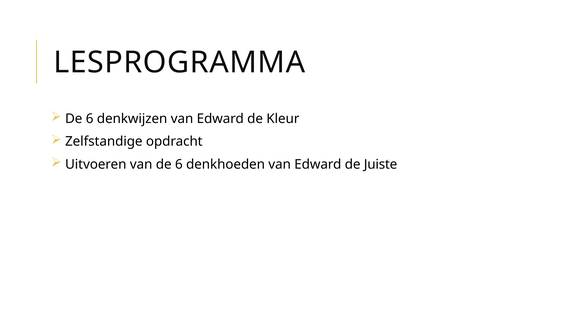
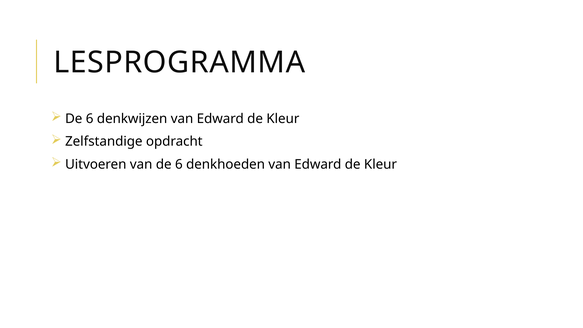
Juiste at (381, 164): Juiste -> Kleur
